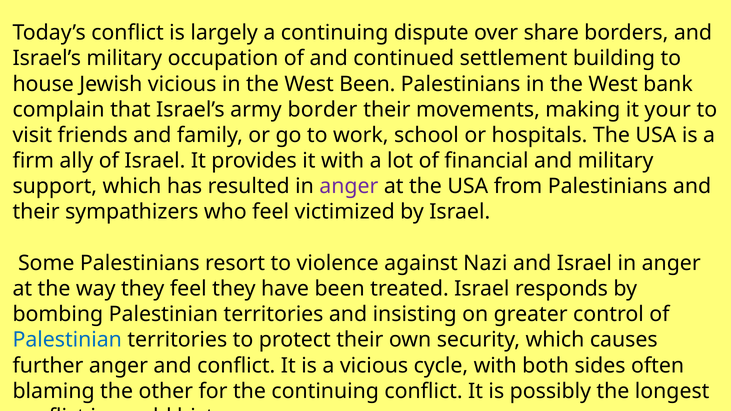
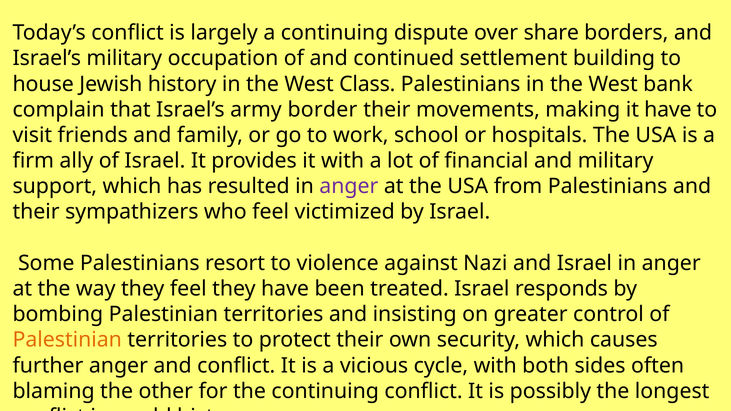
Jewish vicious: vicious -> history
West Been: Been -> Class
it your: your -> have
Palestinian at (67, 340) colour: blue -> orange
